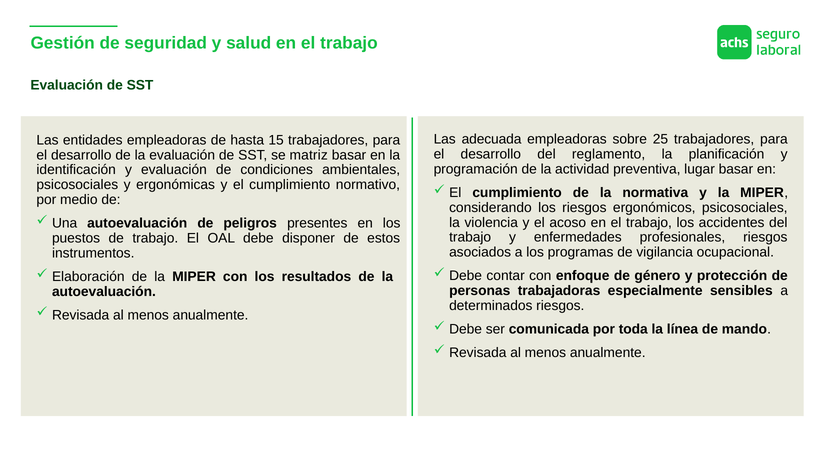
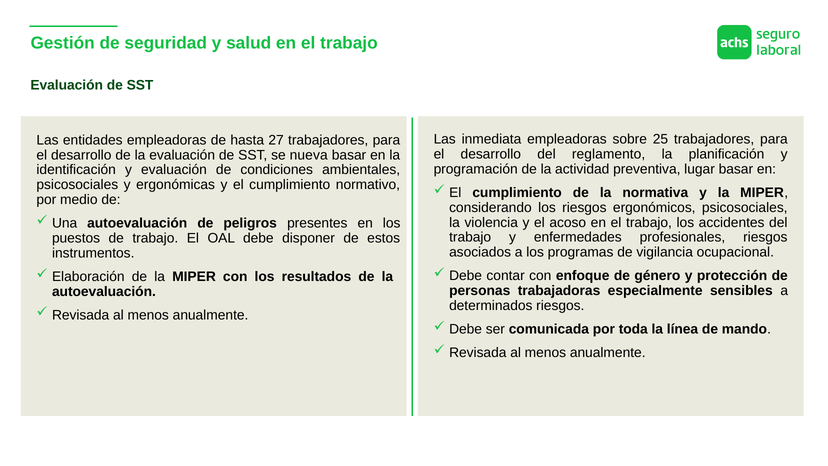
adecuada: adecuada -> inmediata
15: 15 -> 27
matriz: matriz -> nueva
